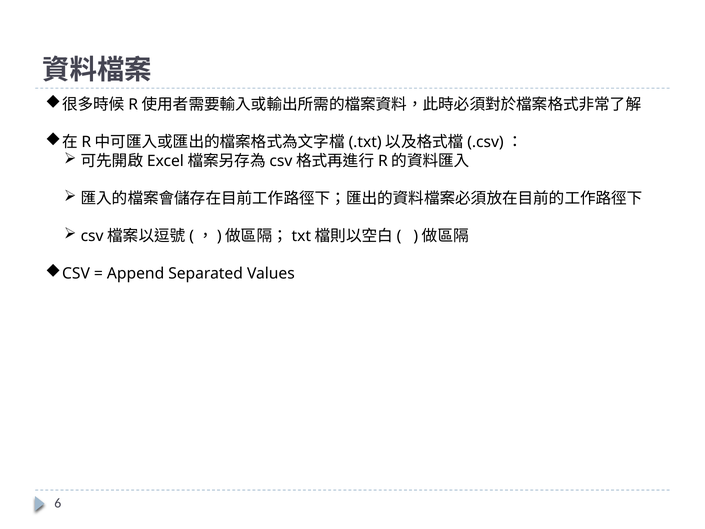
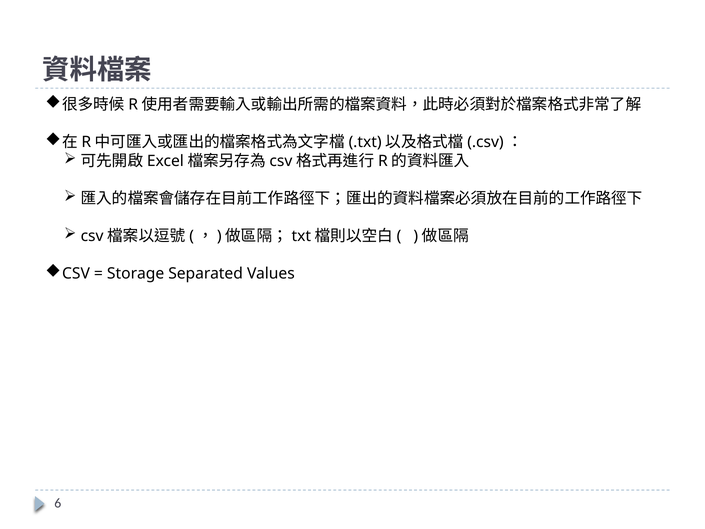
Append: Append -> Storage
